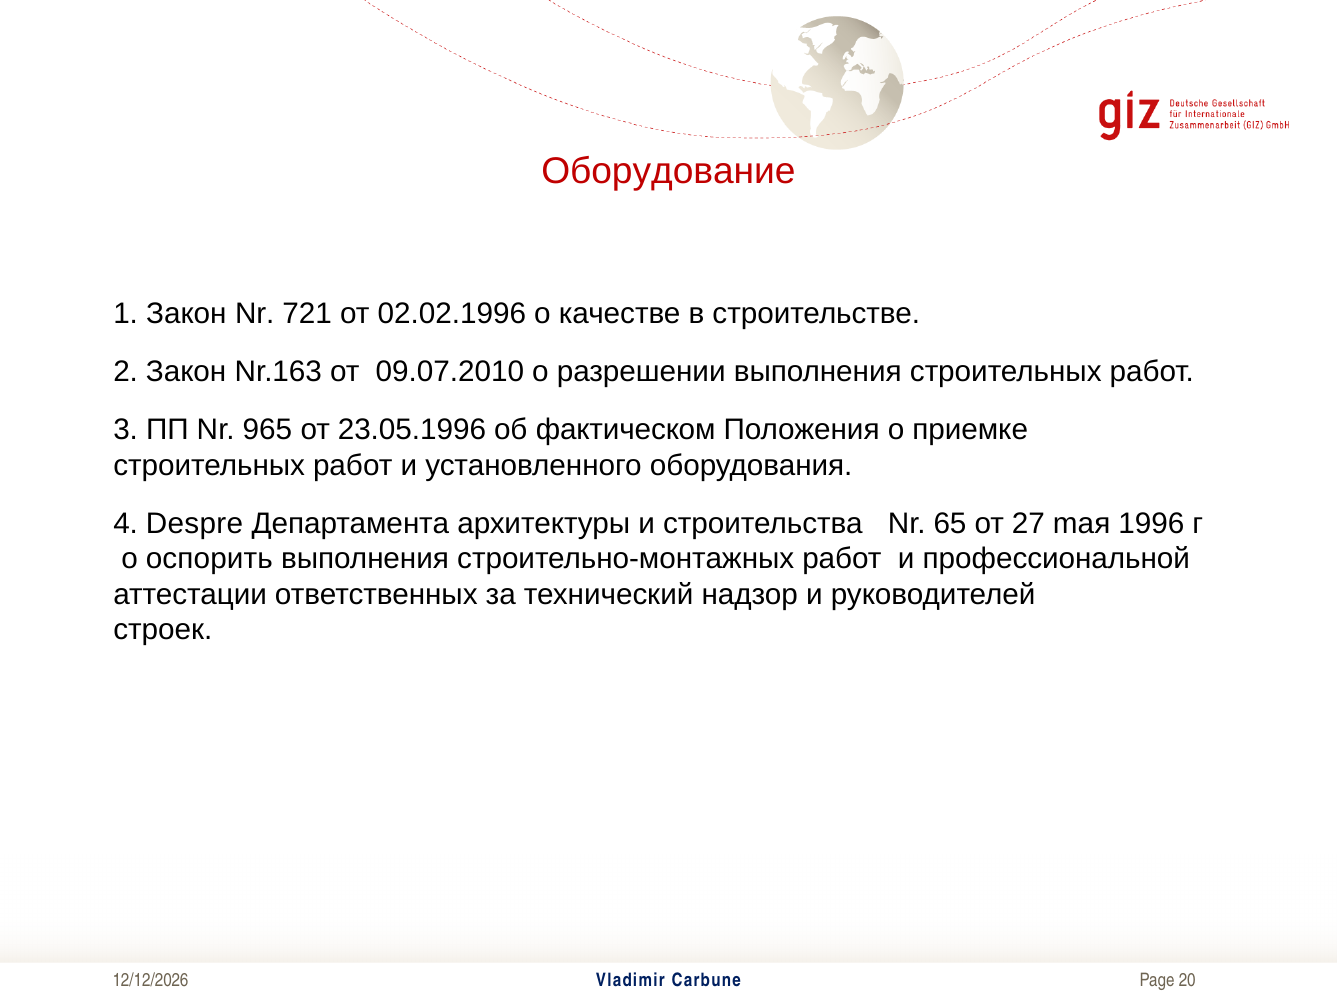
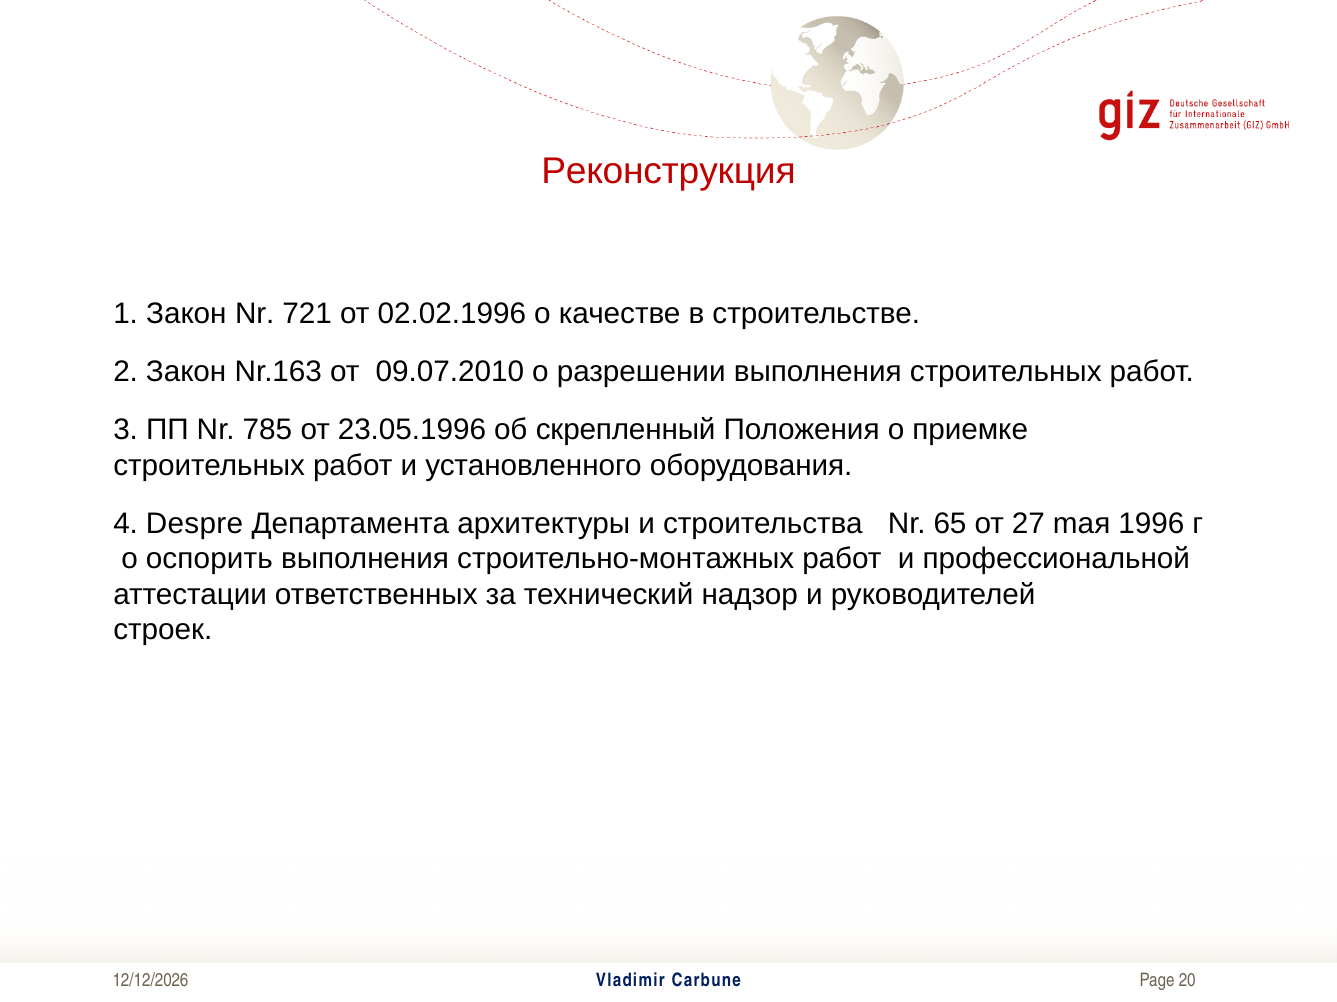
Оборудование: Оборудование -> Реконструкция
965: 965 -> 785
фактическом: фактическом -> скрепленный
